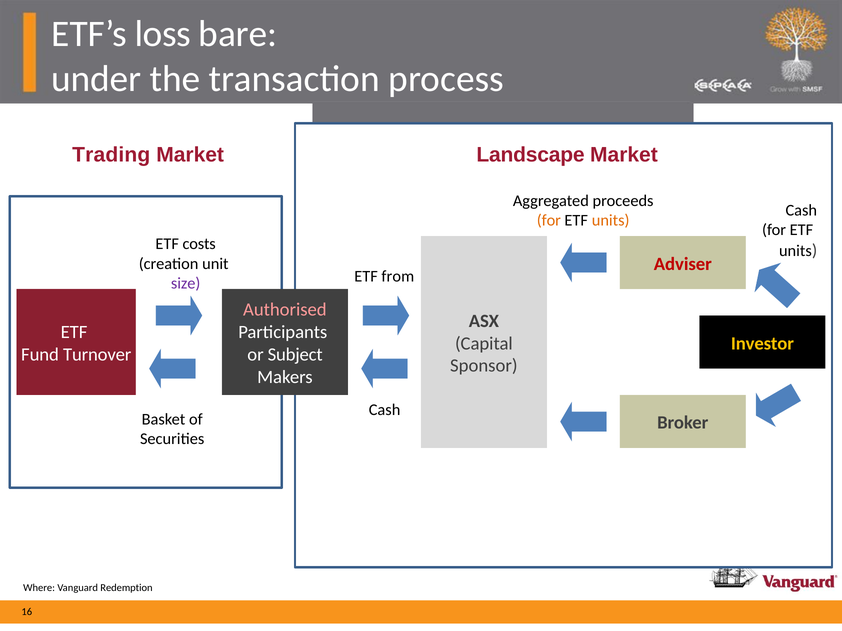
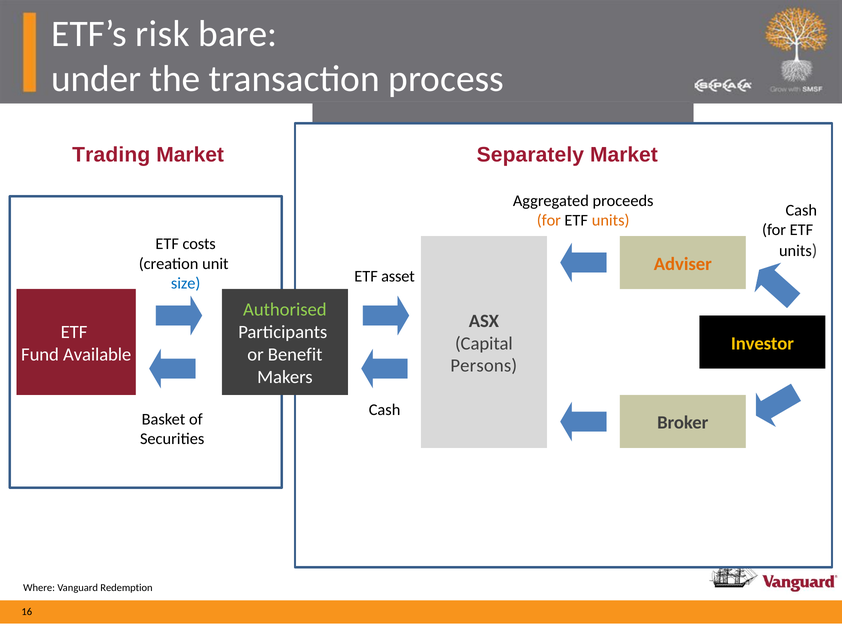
loss: loss -> risk
Landscape: Landscape -> Separately
Adviser colour: red -> orange
from: from -> asset
size colour: purple -> blue
Authorised colour: pink -> light green
Turnover: Turnover -> Available
Subject: Subject -> Benefit
Sponsor: Sponsor -> Persons
